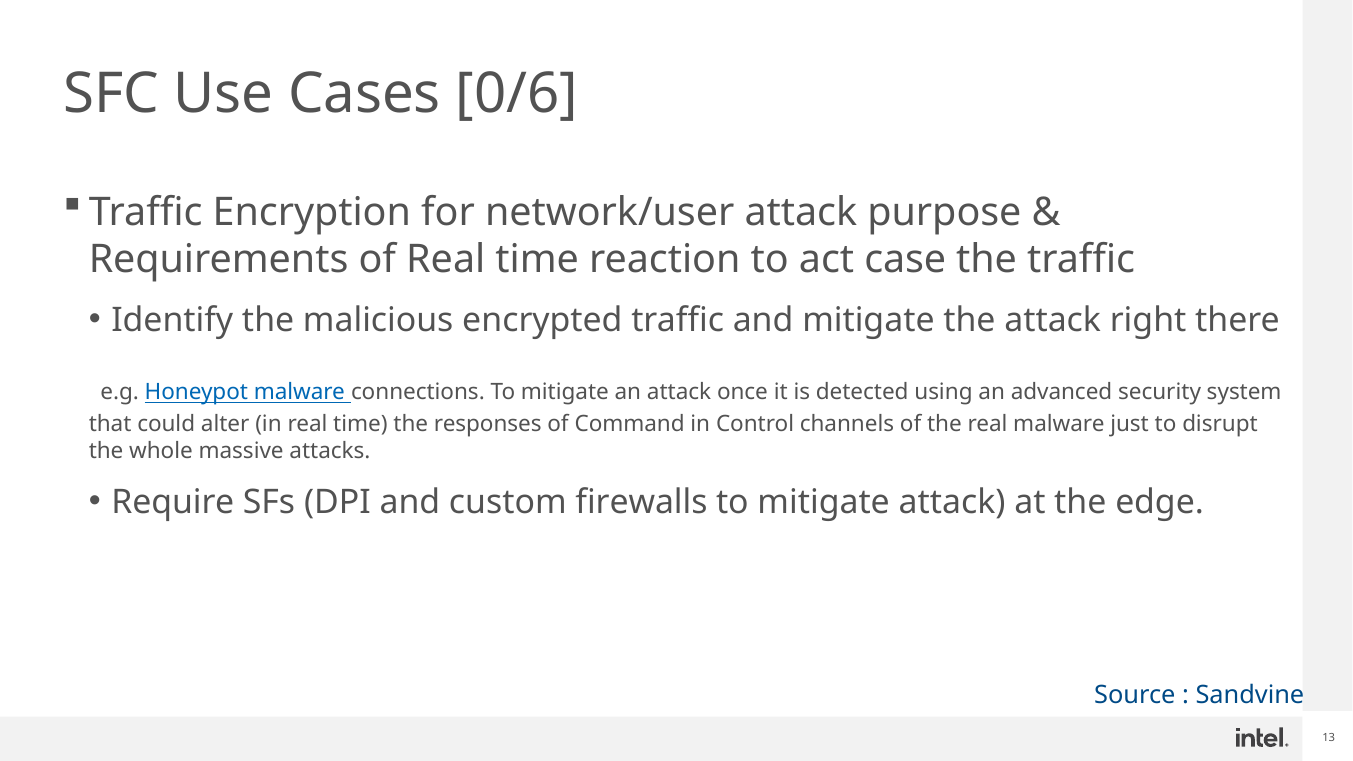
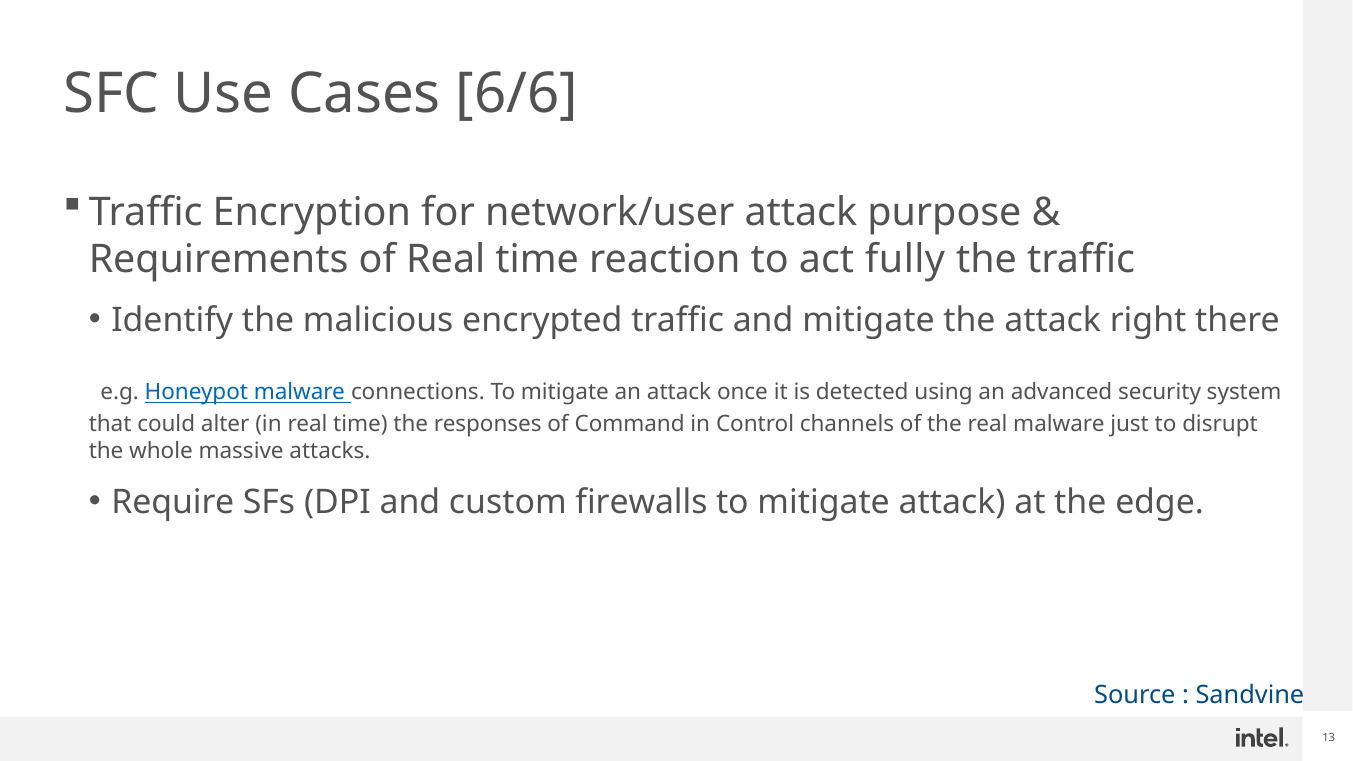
0/6: 0/6 -> 6/6
case: case -> fully
